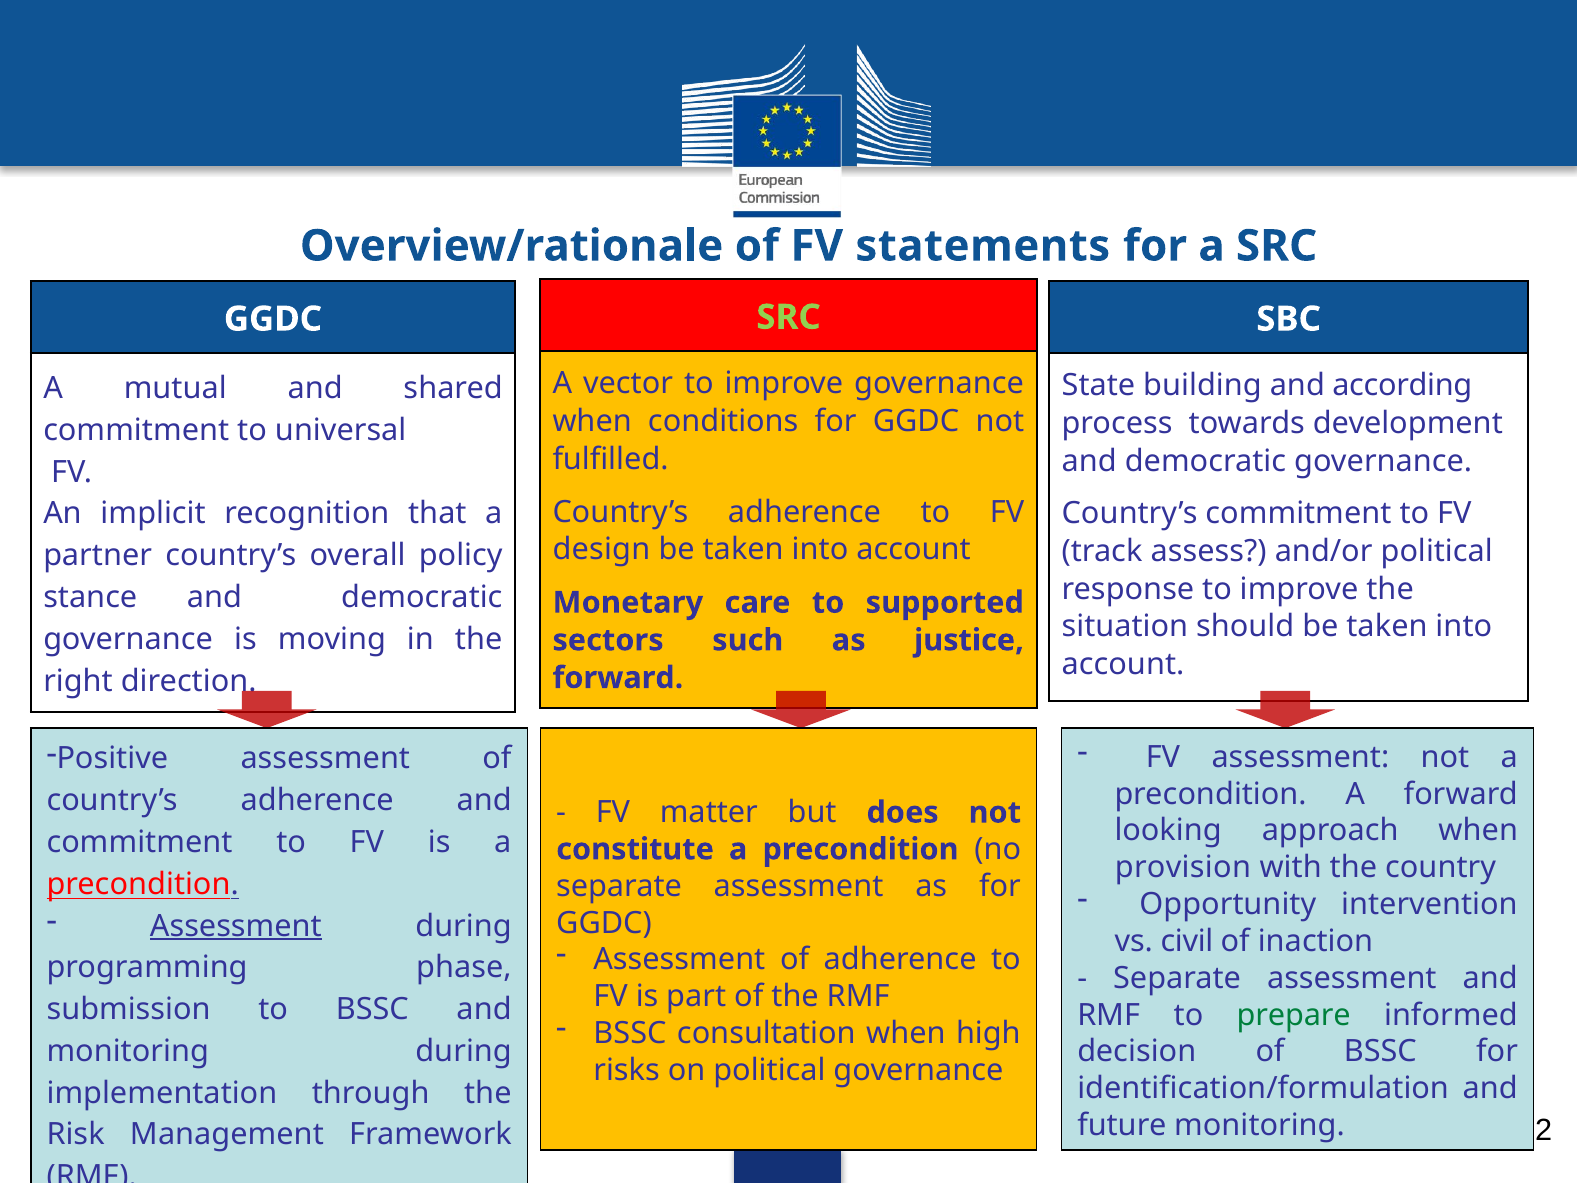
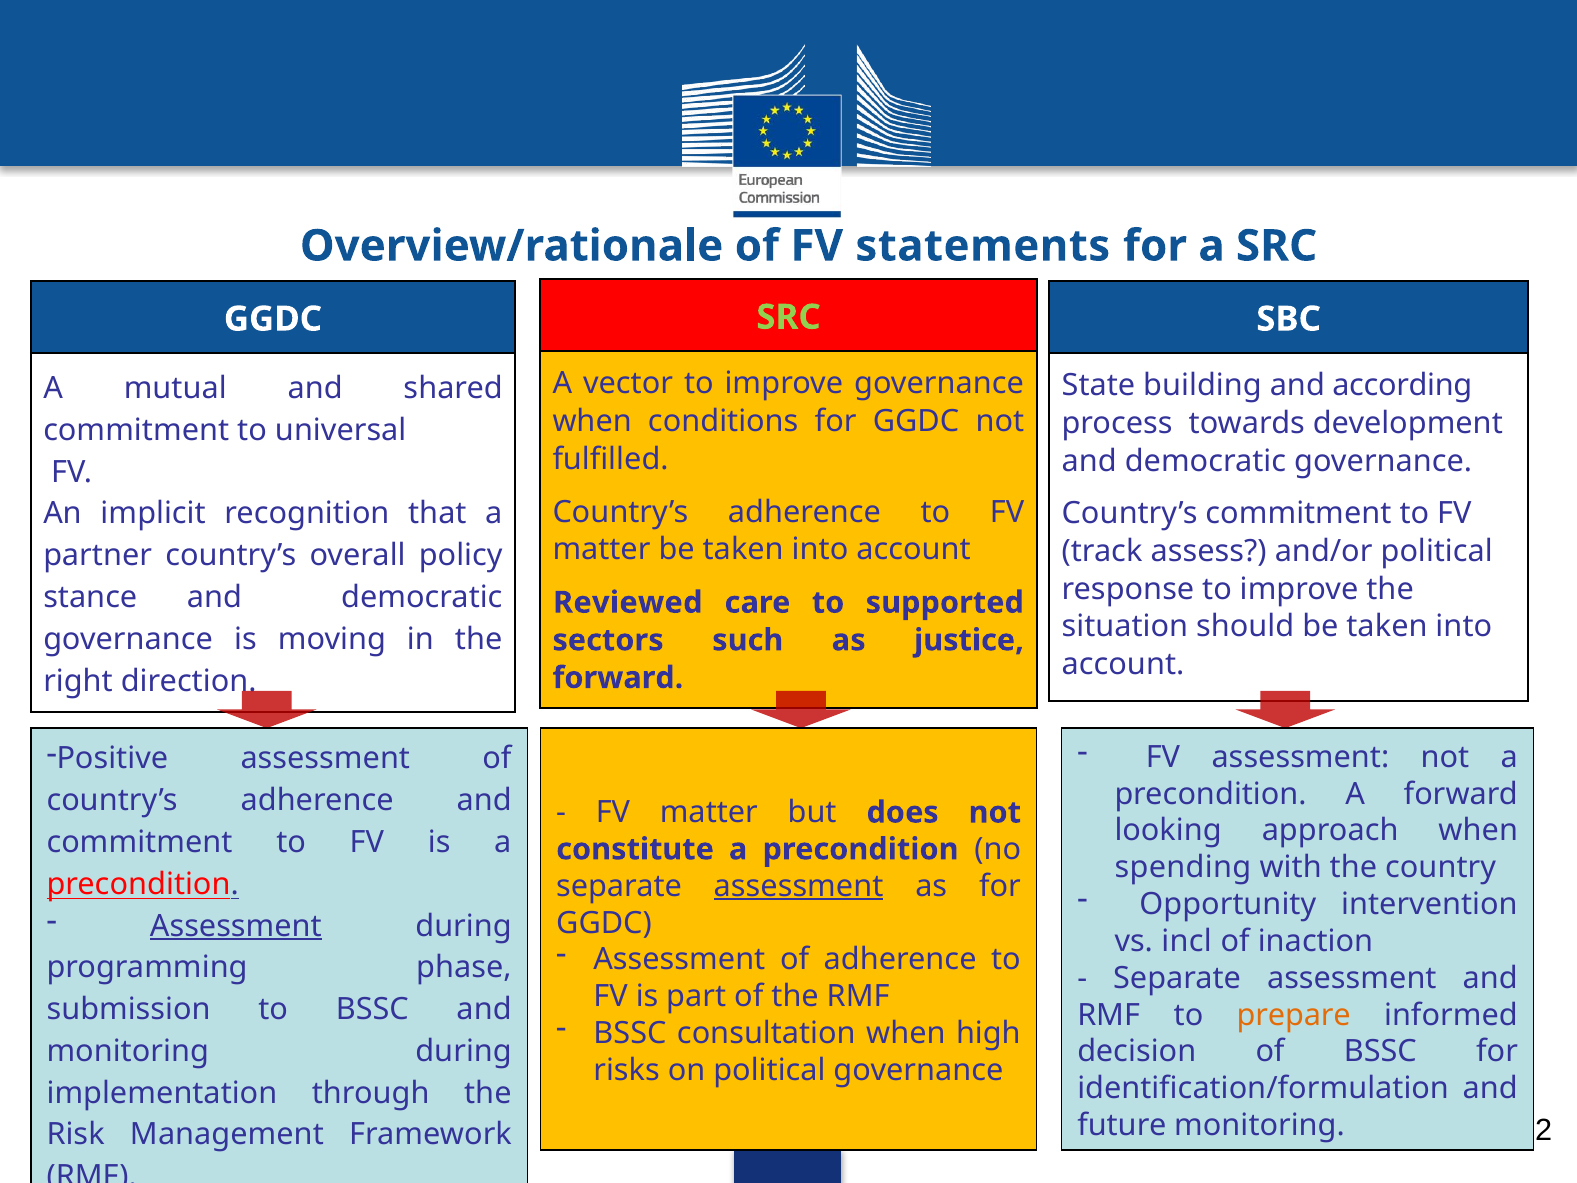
design at (601, 550): design -> matter
Monetary: Monetary -> Reviewed
provision: provision -> spending
assessment at (799, 886) underline: none -> present
civil: civil -> incl
prepare colour: green -> orange
